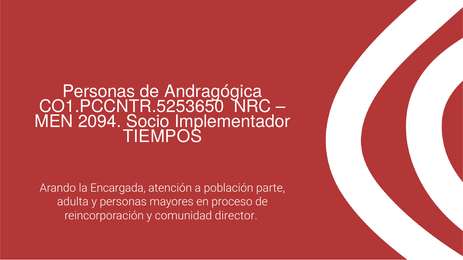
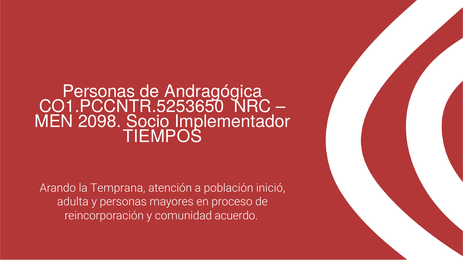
2094: 2094 -> 2098
Encargada: Encargada -> Temprana
parte: parte -> inició
director: director -> acuerdo
